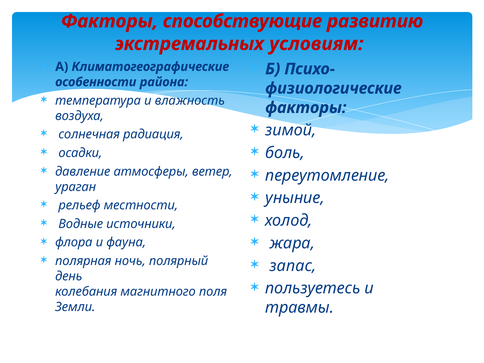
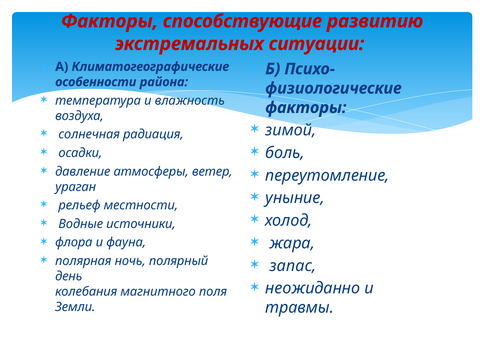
условиям: условиям -> ситуации
пользуетесь: пользуетесь -> неожиданно
